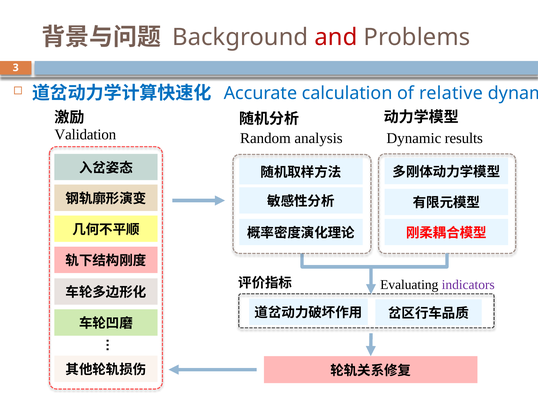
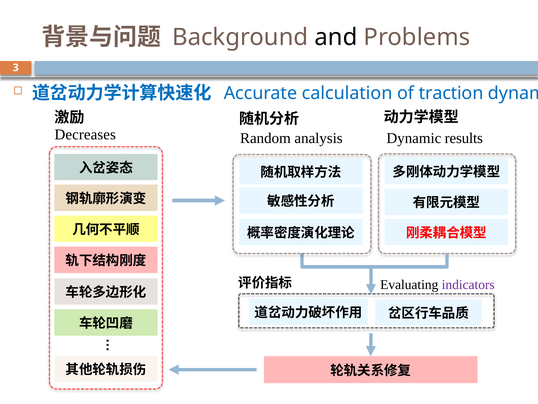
and colour: red -> black
relative: relative -> traction
Validation: Validation -> Decreases
